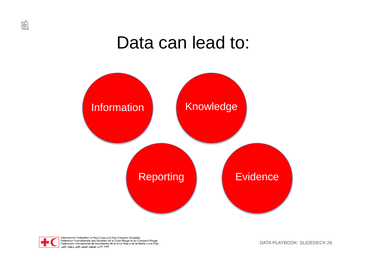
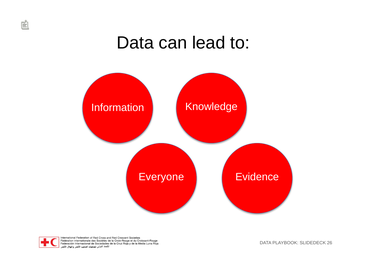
Reporting: Reporting -> Everyone
